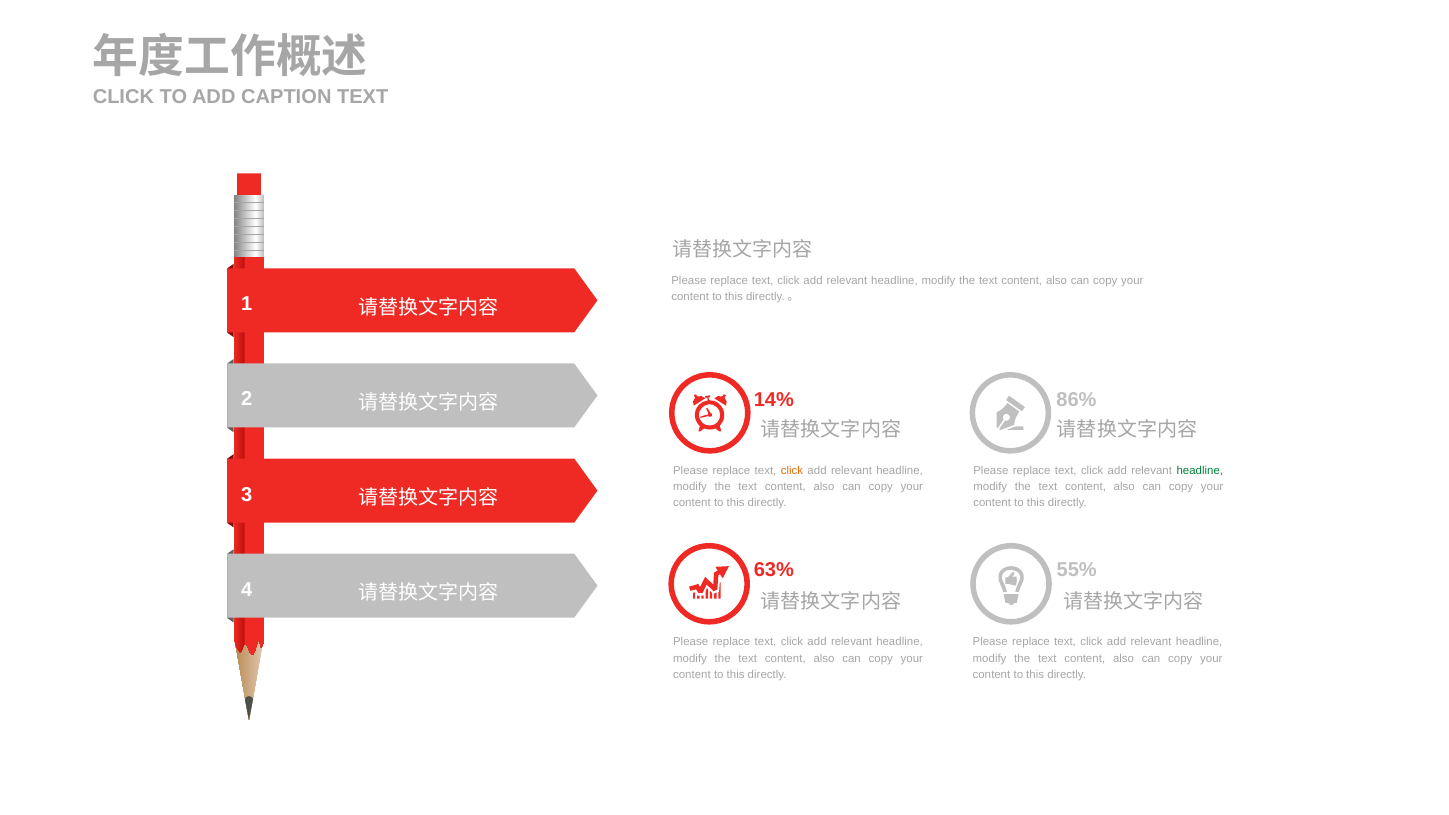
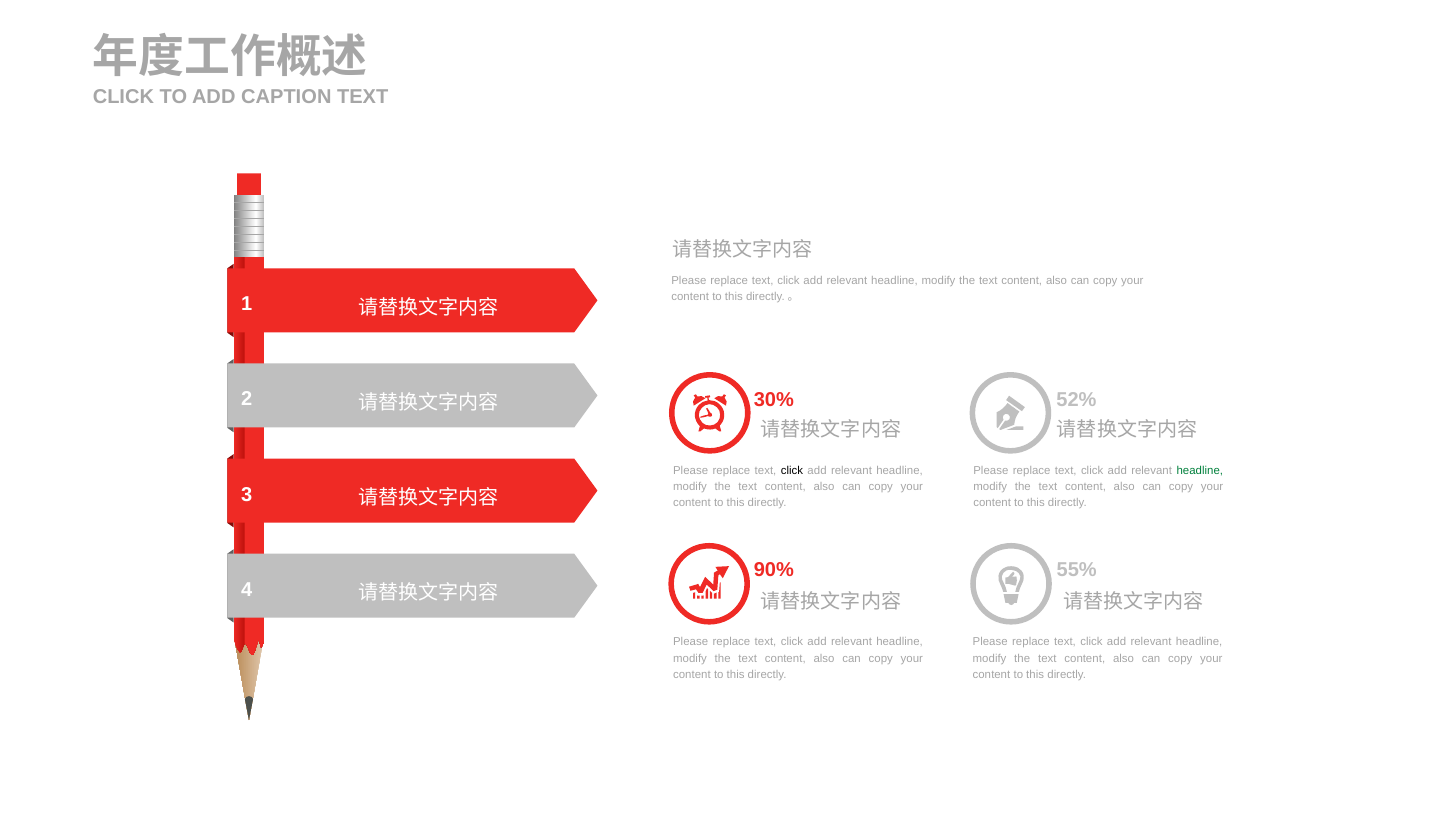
14%: 14% -> 30%
86%: 86% -> 52%
click at (792, 470) colour: orange -> black
63%: 63% -> 90%
